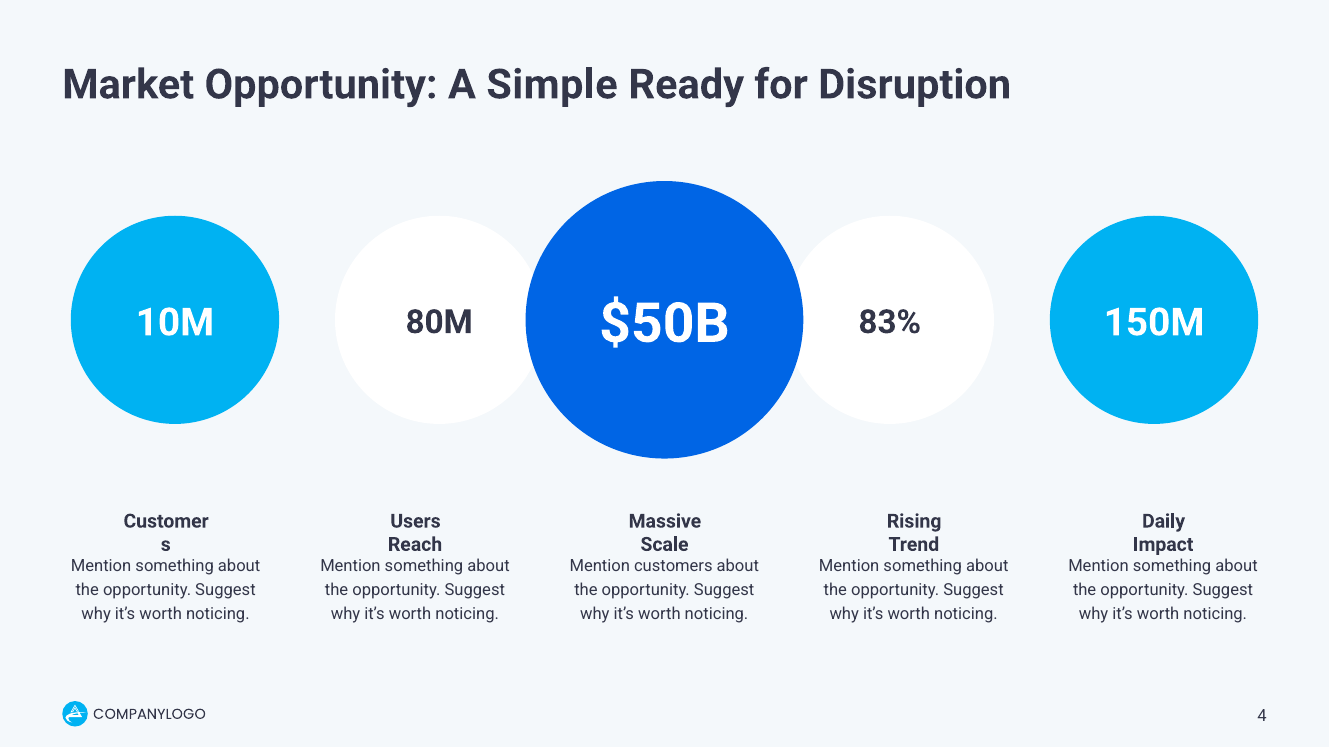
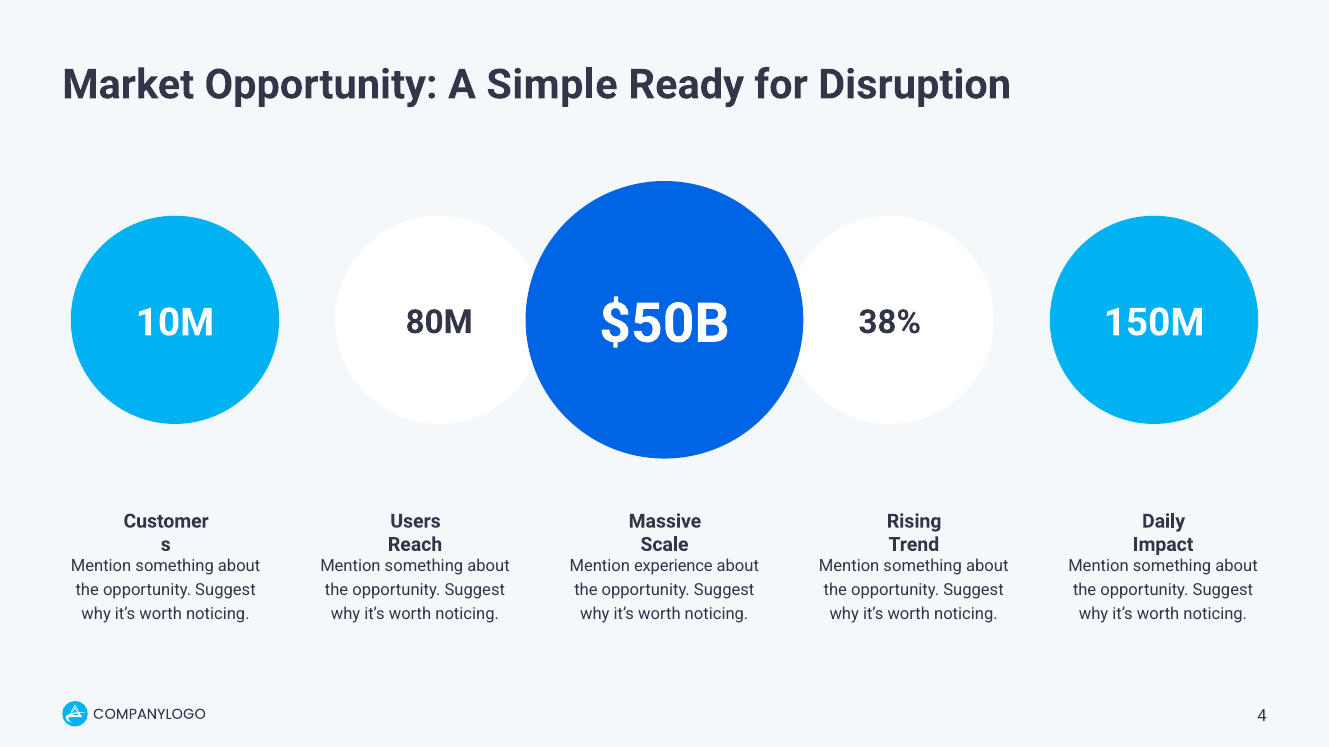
83%: 83% -> 38%
customers: customers -> experience
